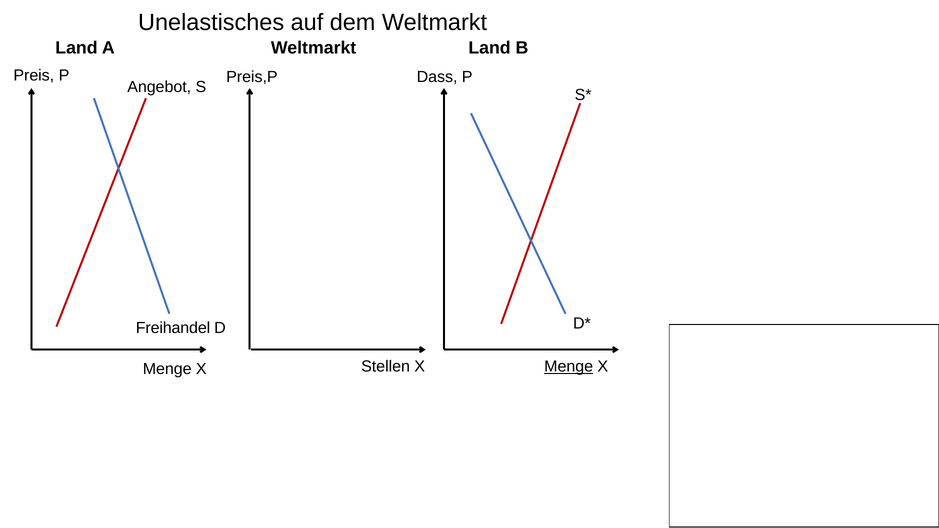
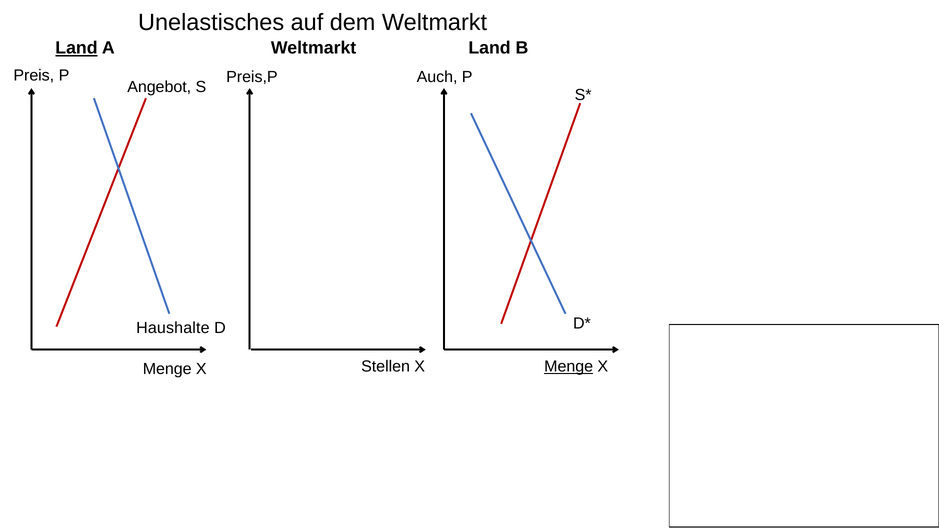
Land at (76, 48) underline: none -> present
Dass: Dass -> Auch
Freihandel: Freihandel -> Haushalte
